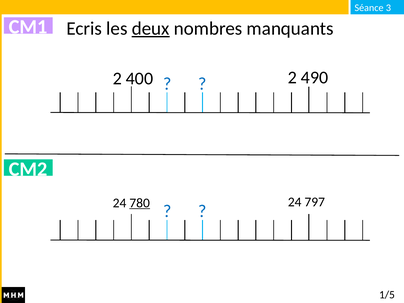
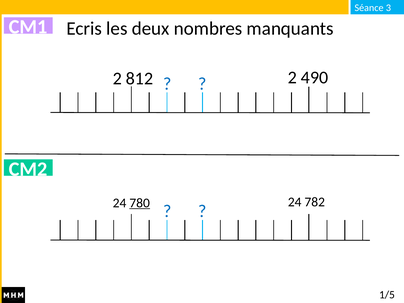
deux underline: present -> none
400: 400 -> 812
797: 797 -> 782
